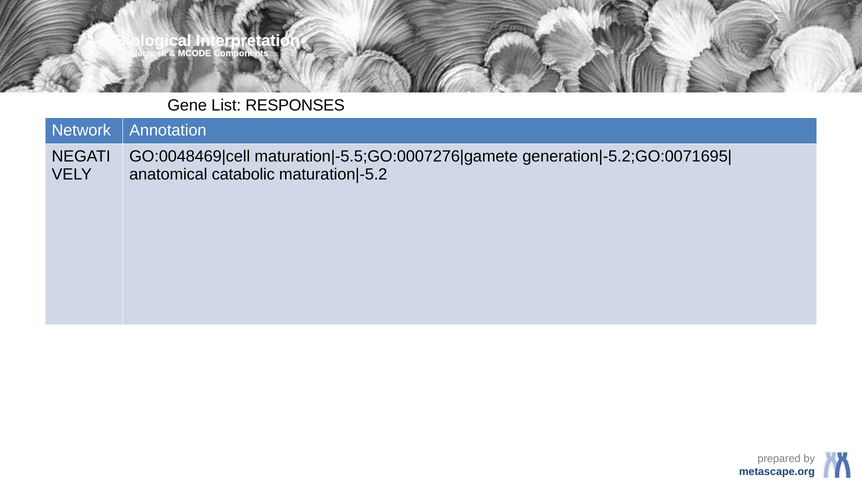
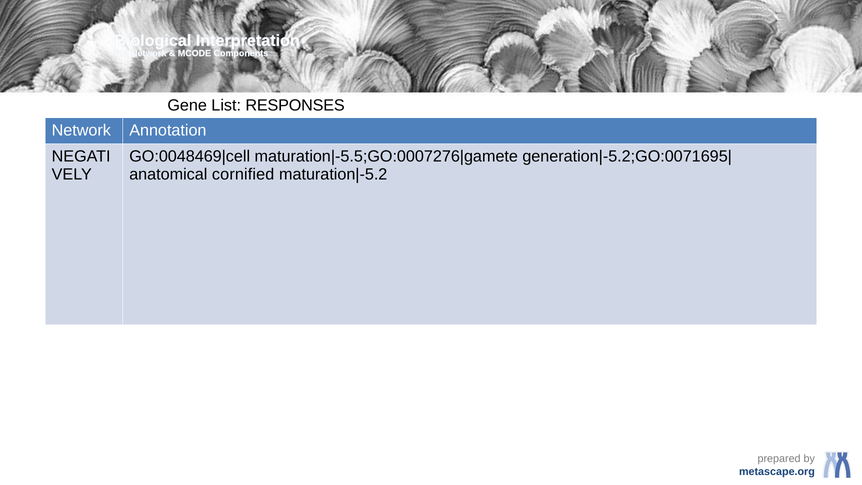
catabolic: catabolic -> cornified
